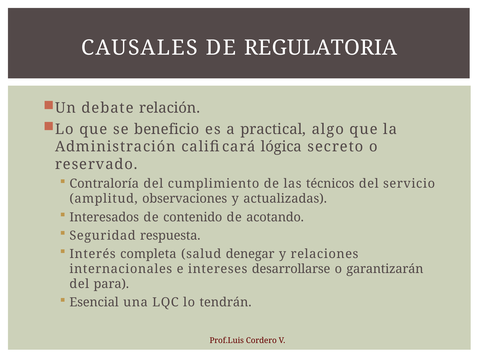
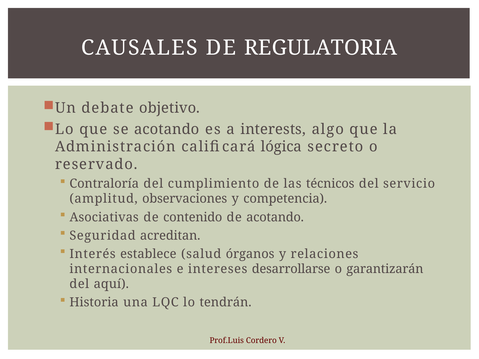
relación: relación -> objetivo
se beneficio: beneficio -> acotando
practical: practical -> interests
actualizadas: actualizadas -> competencia
Interesados: Interesados -> Asociativas
respuesta: respuesta -> acreditan
completa: completa -> establece
denegar: denegar -> órganos
para: para -> aquí
Esencial: Esencial -> Historia
